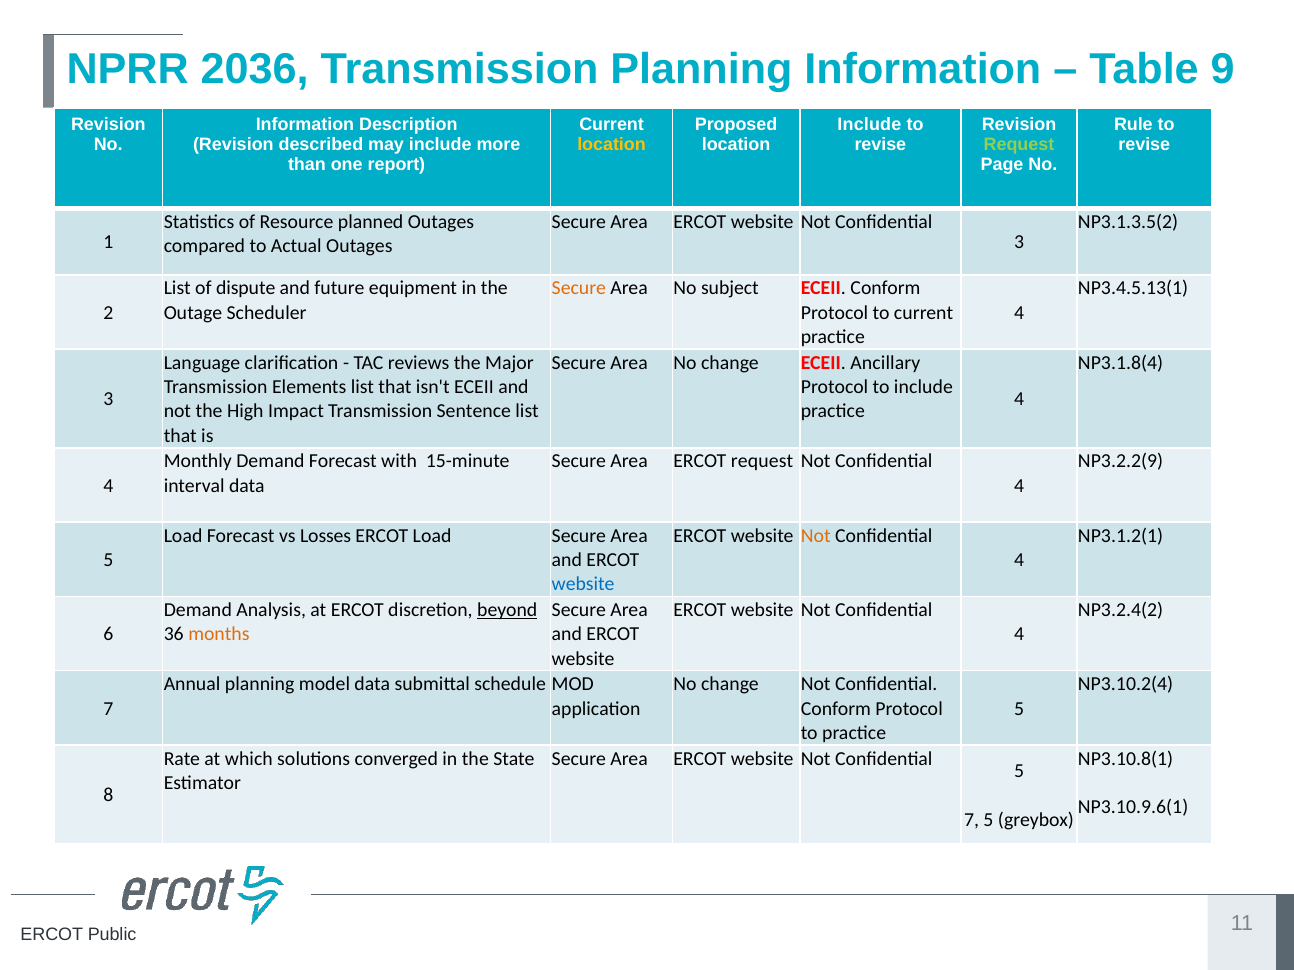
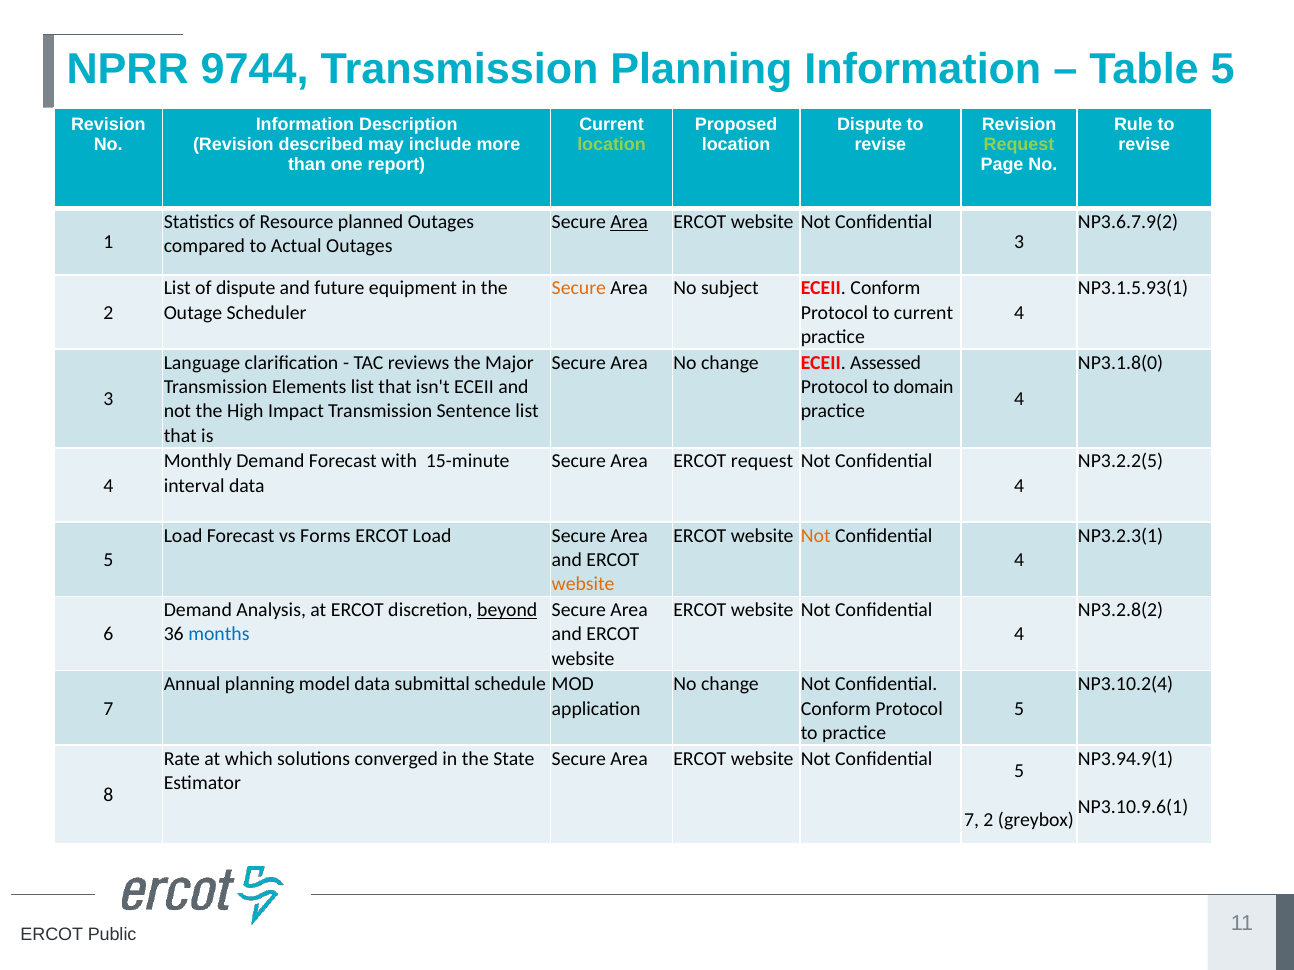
2036: 2036 -> 9744
Table 9: 9 -> 5
Include at (869, 125): Include -> Dispute
location at (612, 145) colour: yellow -> light green
Area at (629, 222) underline: none -> present
NP3.1.3.5(2: NP3.1.3.5(2 -> NP3.6.7.9(2
NP3.4.5.13(1: NP3.4.5.13(1 -> NP3.1.5.93(1
Ancillary: Ancillary -> Assessed
NP3.1.8(4: NP3.1.8(4 -> NP3.1.8(0
to include: include -> domain
NP3.2.2(9: NP3.2.2(9 -> NP3.2.2(5
Losses: Losses -> Forms
NP3.1.2(1: NP3.1.2(1 -> NP3.2.3(1
website at (583, 585) colour: blue -> orange
NP3.2.4(2: NP3.2.4(2 -> NP3.2.8(2
months colour: orange -> blue
NP3.10.8(1: NP3.10.8(1 -> NP3.94.9(1
7 5: 5 -> 2
